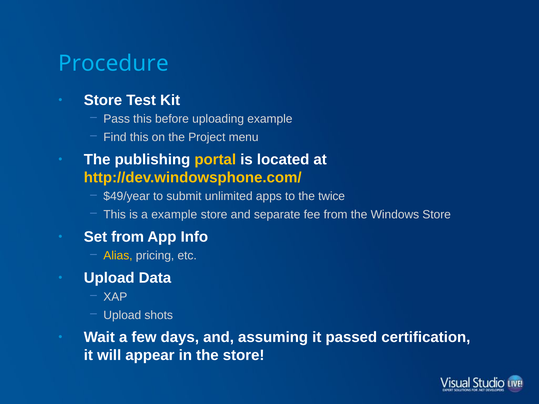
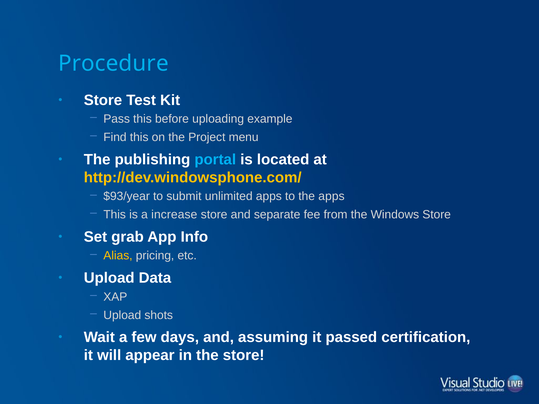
portal colour: yellow -> light blue
$49/year: $49/year -> $93/year
the twice: twice -> apps
a example: example -> increase
Set from: from -> grab
